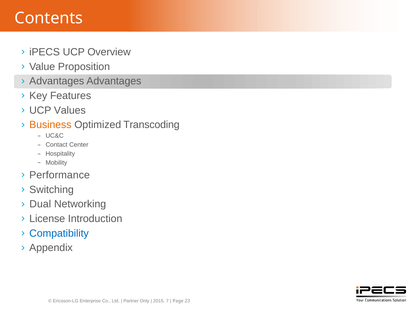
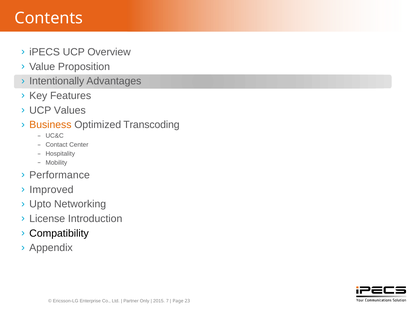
Advantages at (57, 81): Advantages -> Intentionally
Switching: Switching -> Improved
Dual: Dual -> Upto
Compatibility colour: blue -> black
